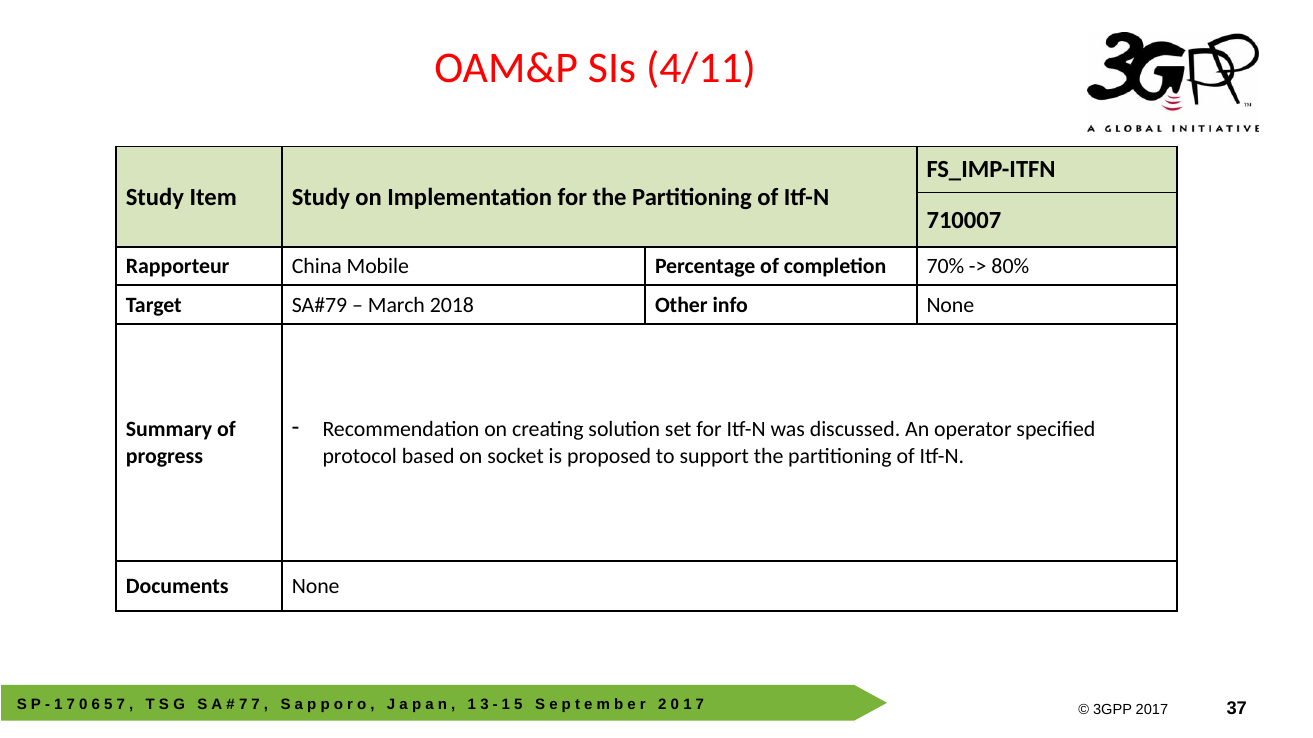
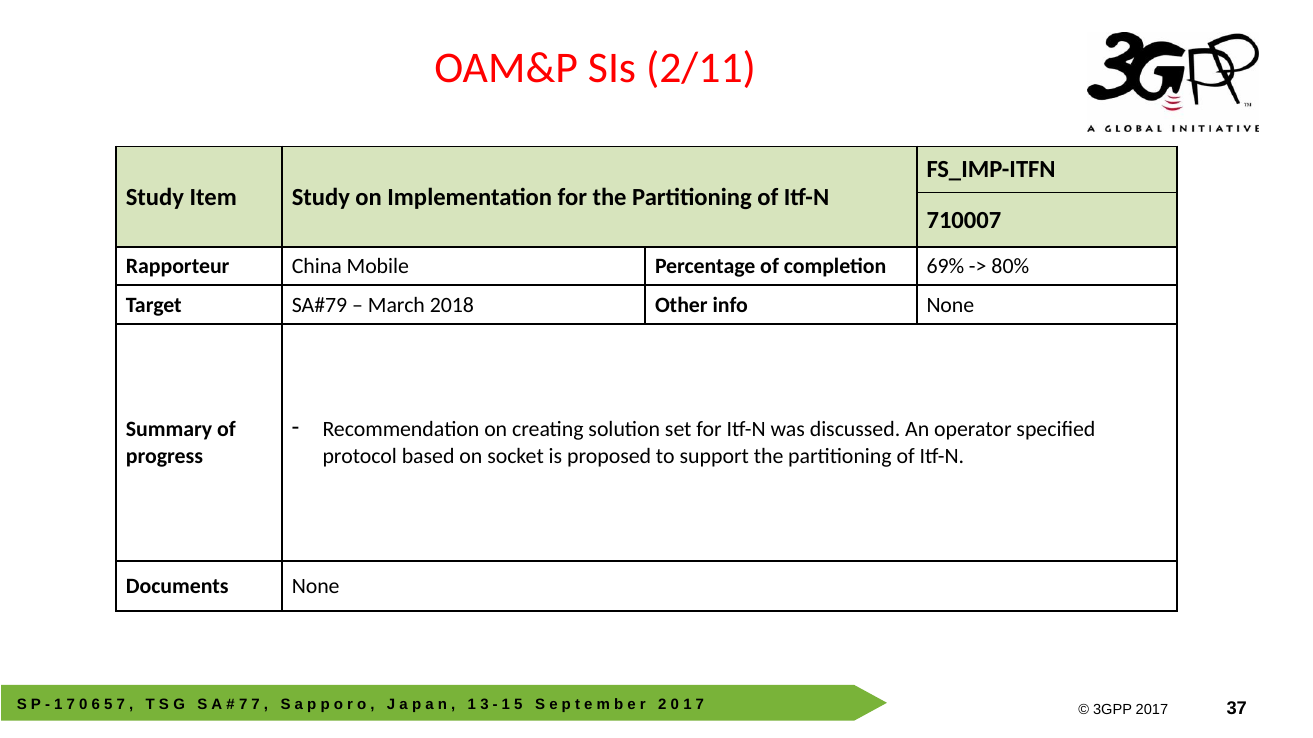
4/11: 4/11 -> 2/11
70%: 70% -> 69%
